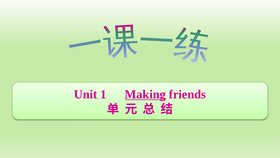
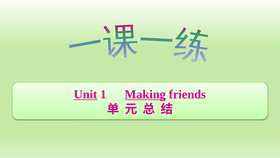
Unit underline: none -> present
